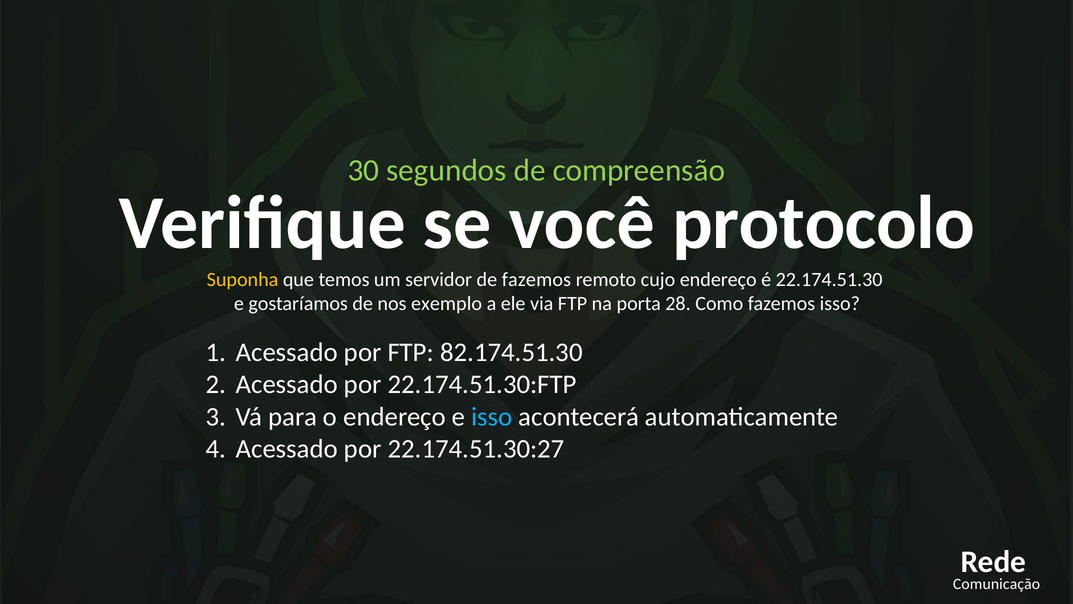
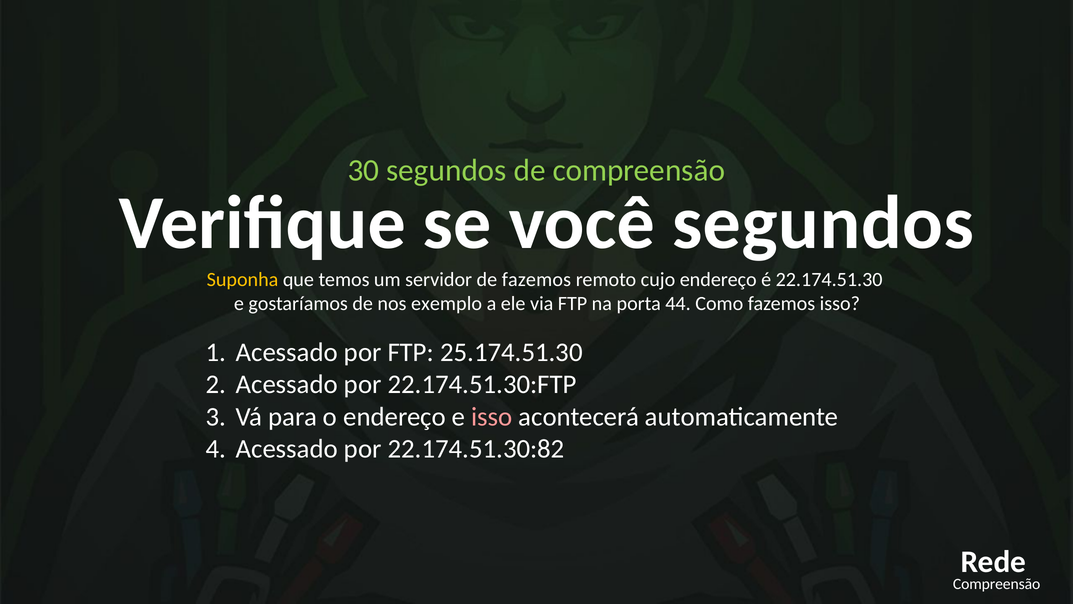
você protocolo: protocolo -> segundos
28: 28 -> 44
82.174.51.30: 82.174.51.30 -> 25.174.51.30
isso at (492, 416) colour: light blue -> pink
22.174.51.30:27: 22.174.51.30:27 -> 22.174.51.30:82
Comunicação at (997, 583): Comunicação -> Compreensão
